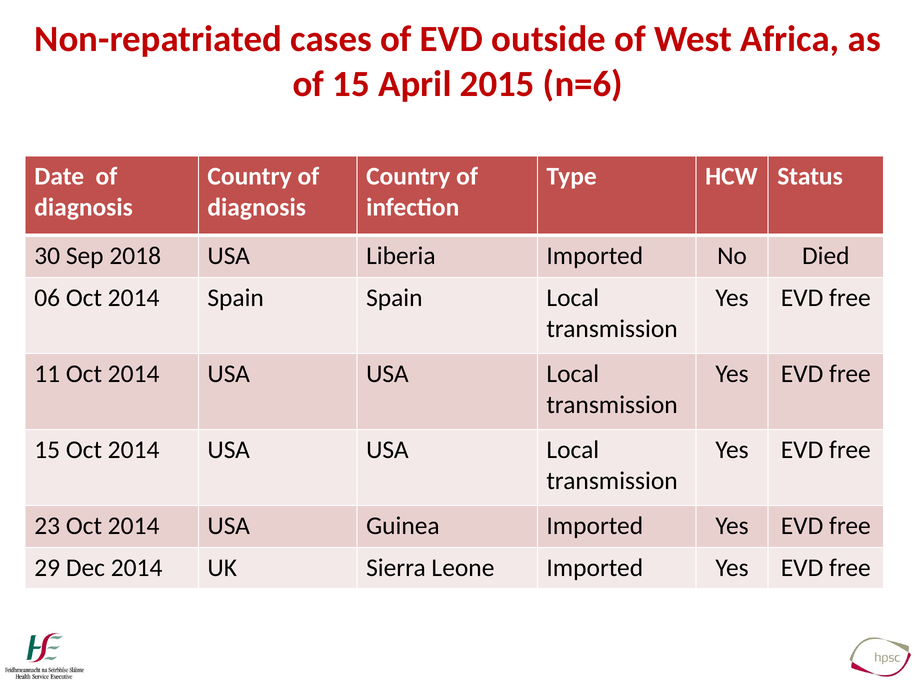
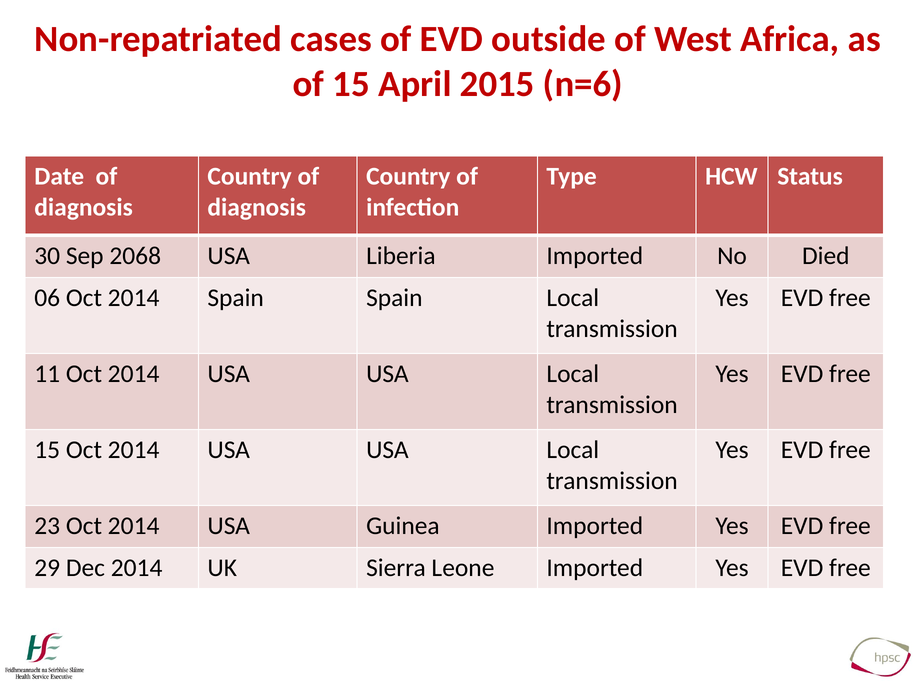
2018: 2018 -> 2068
